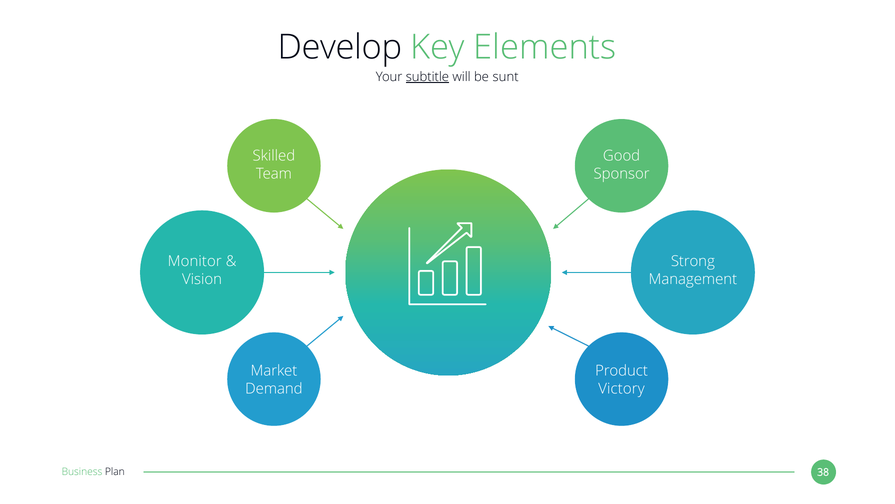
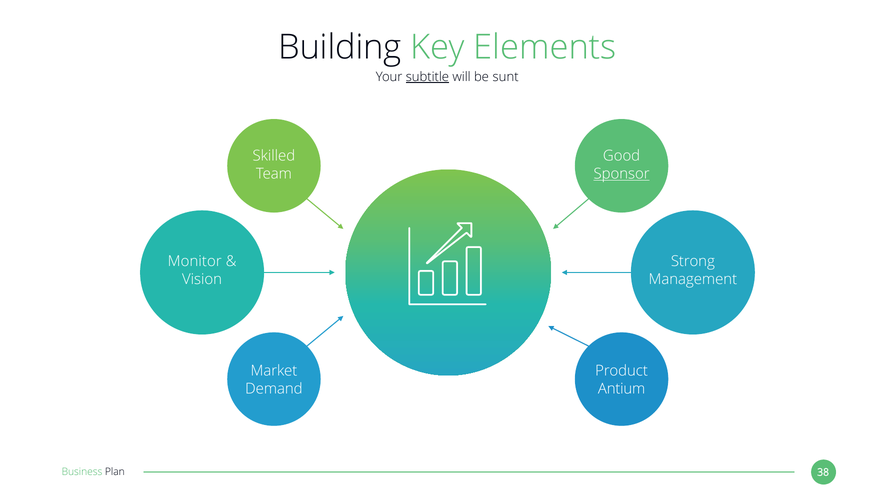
Develop: Develop -> Building
Sponsor underline: none -> present
Victory: Victory -> Antium
